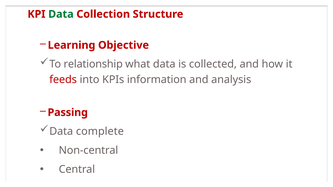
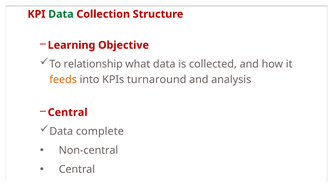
feeds colour: red -> orange
information: information -> turnaround
Passing at (68, 113): Passing -> Central
